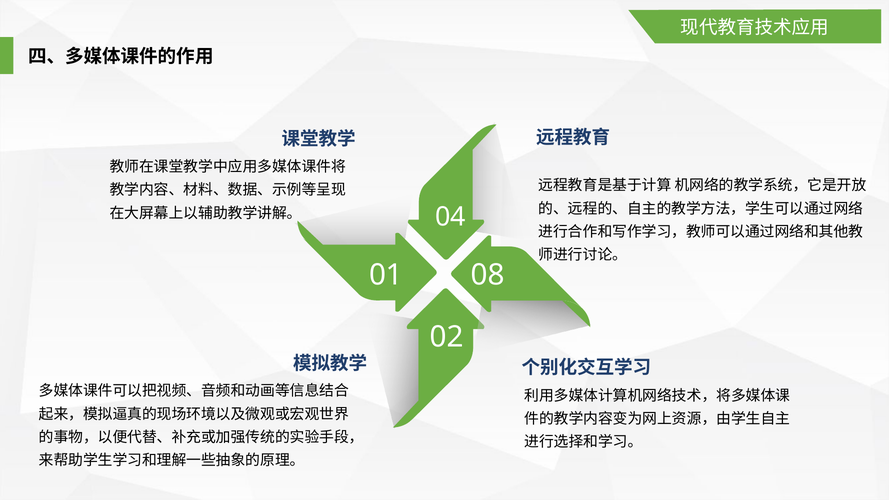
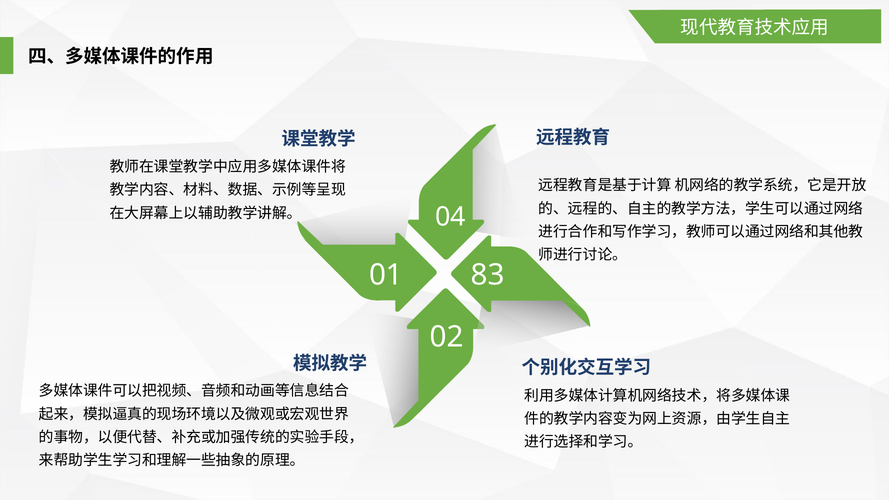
08: 08 -> 83
